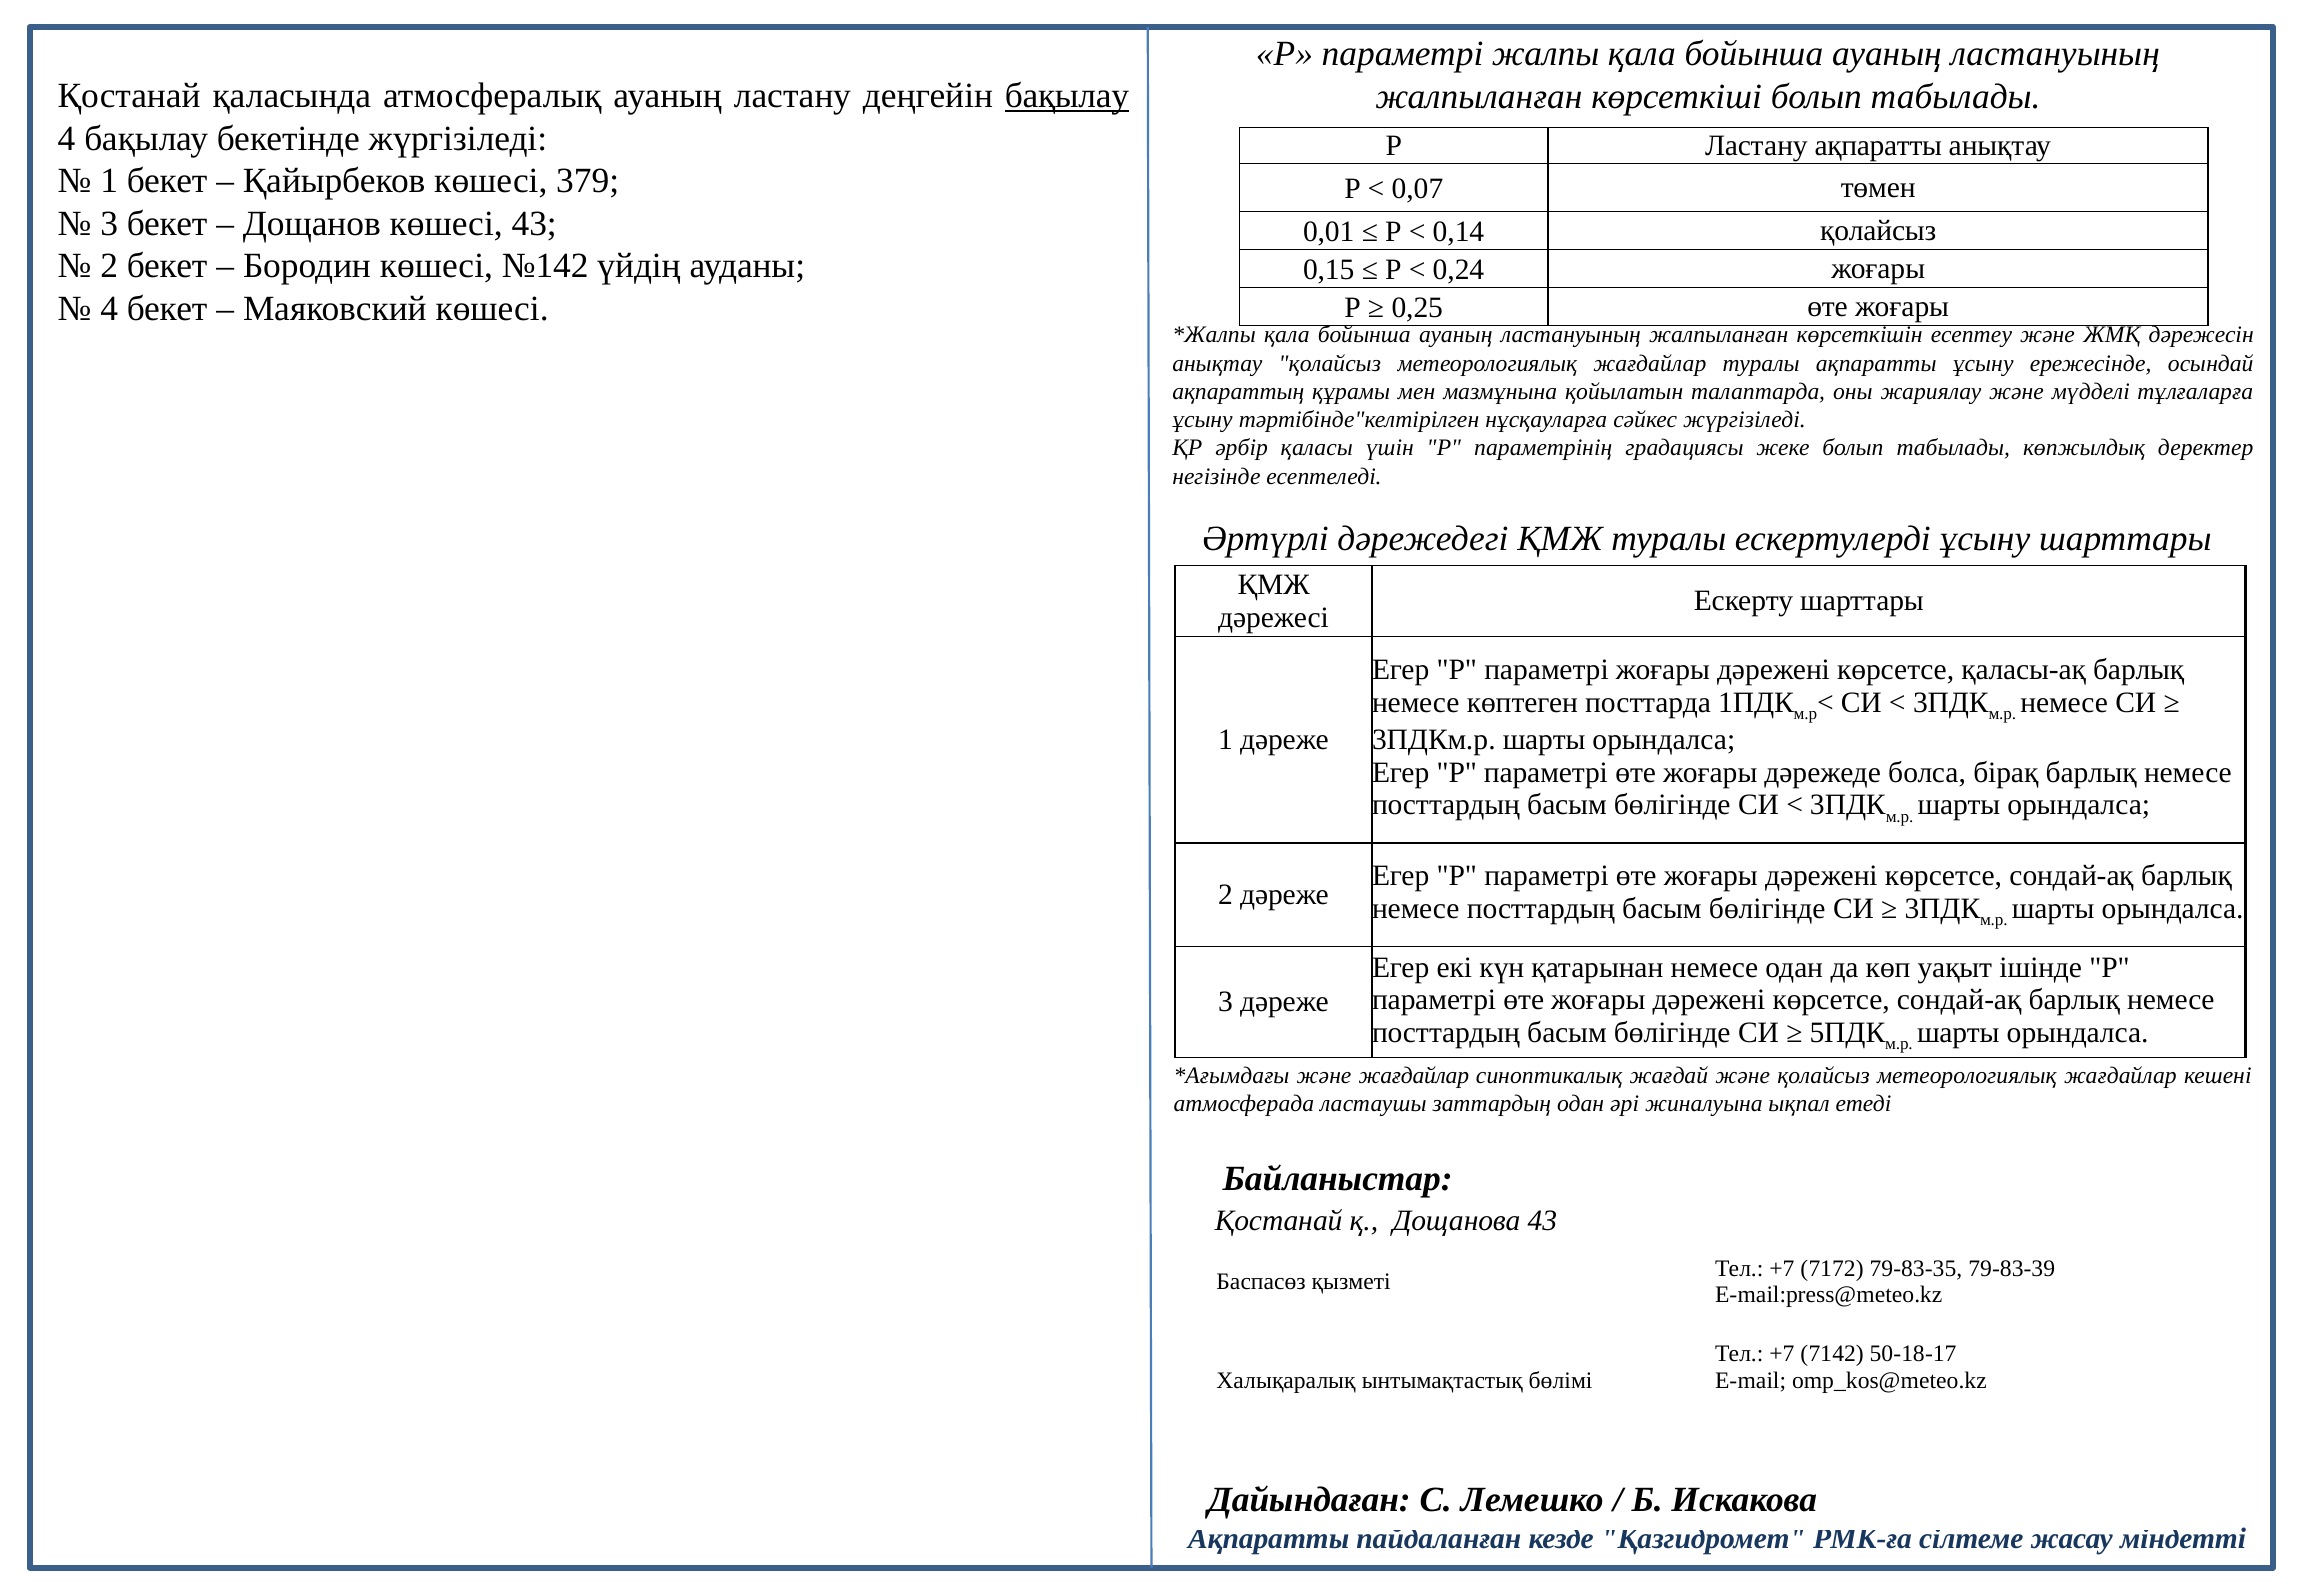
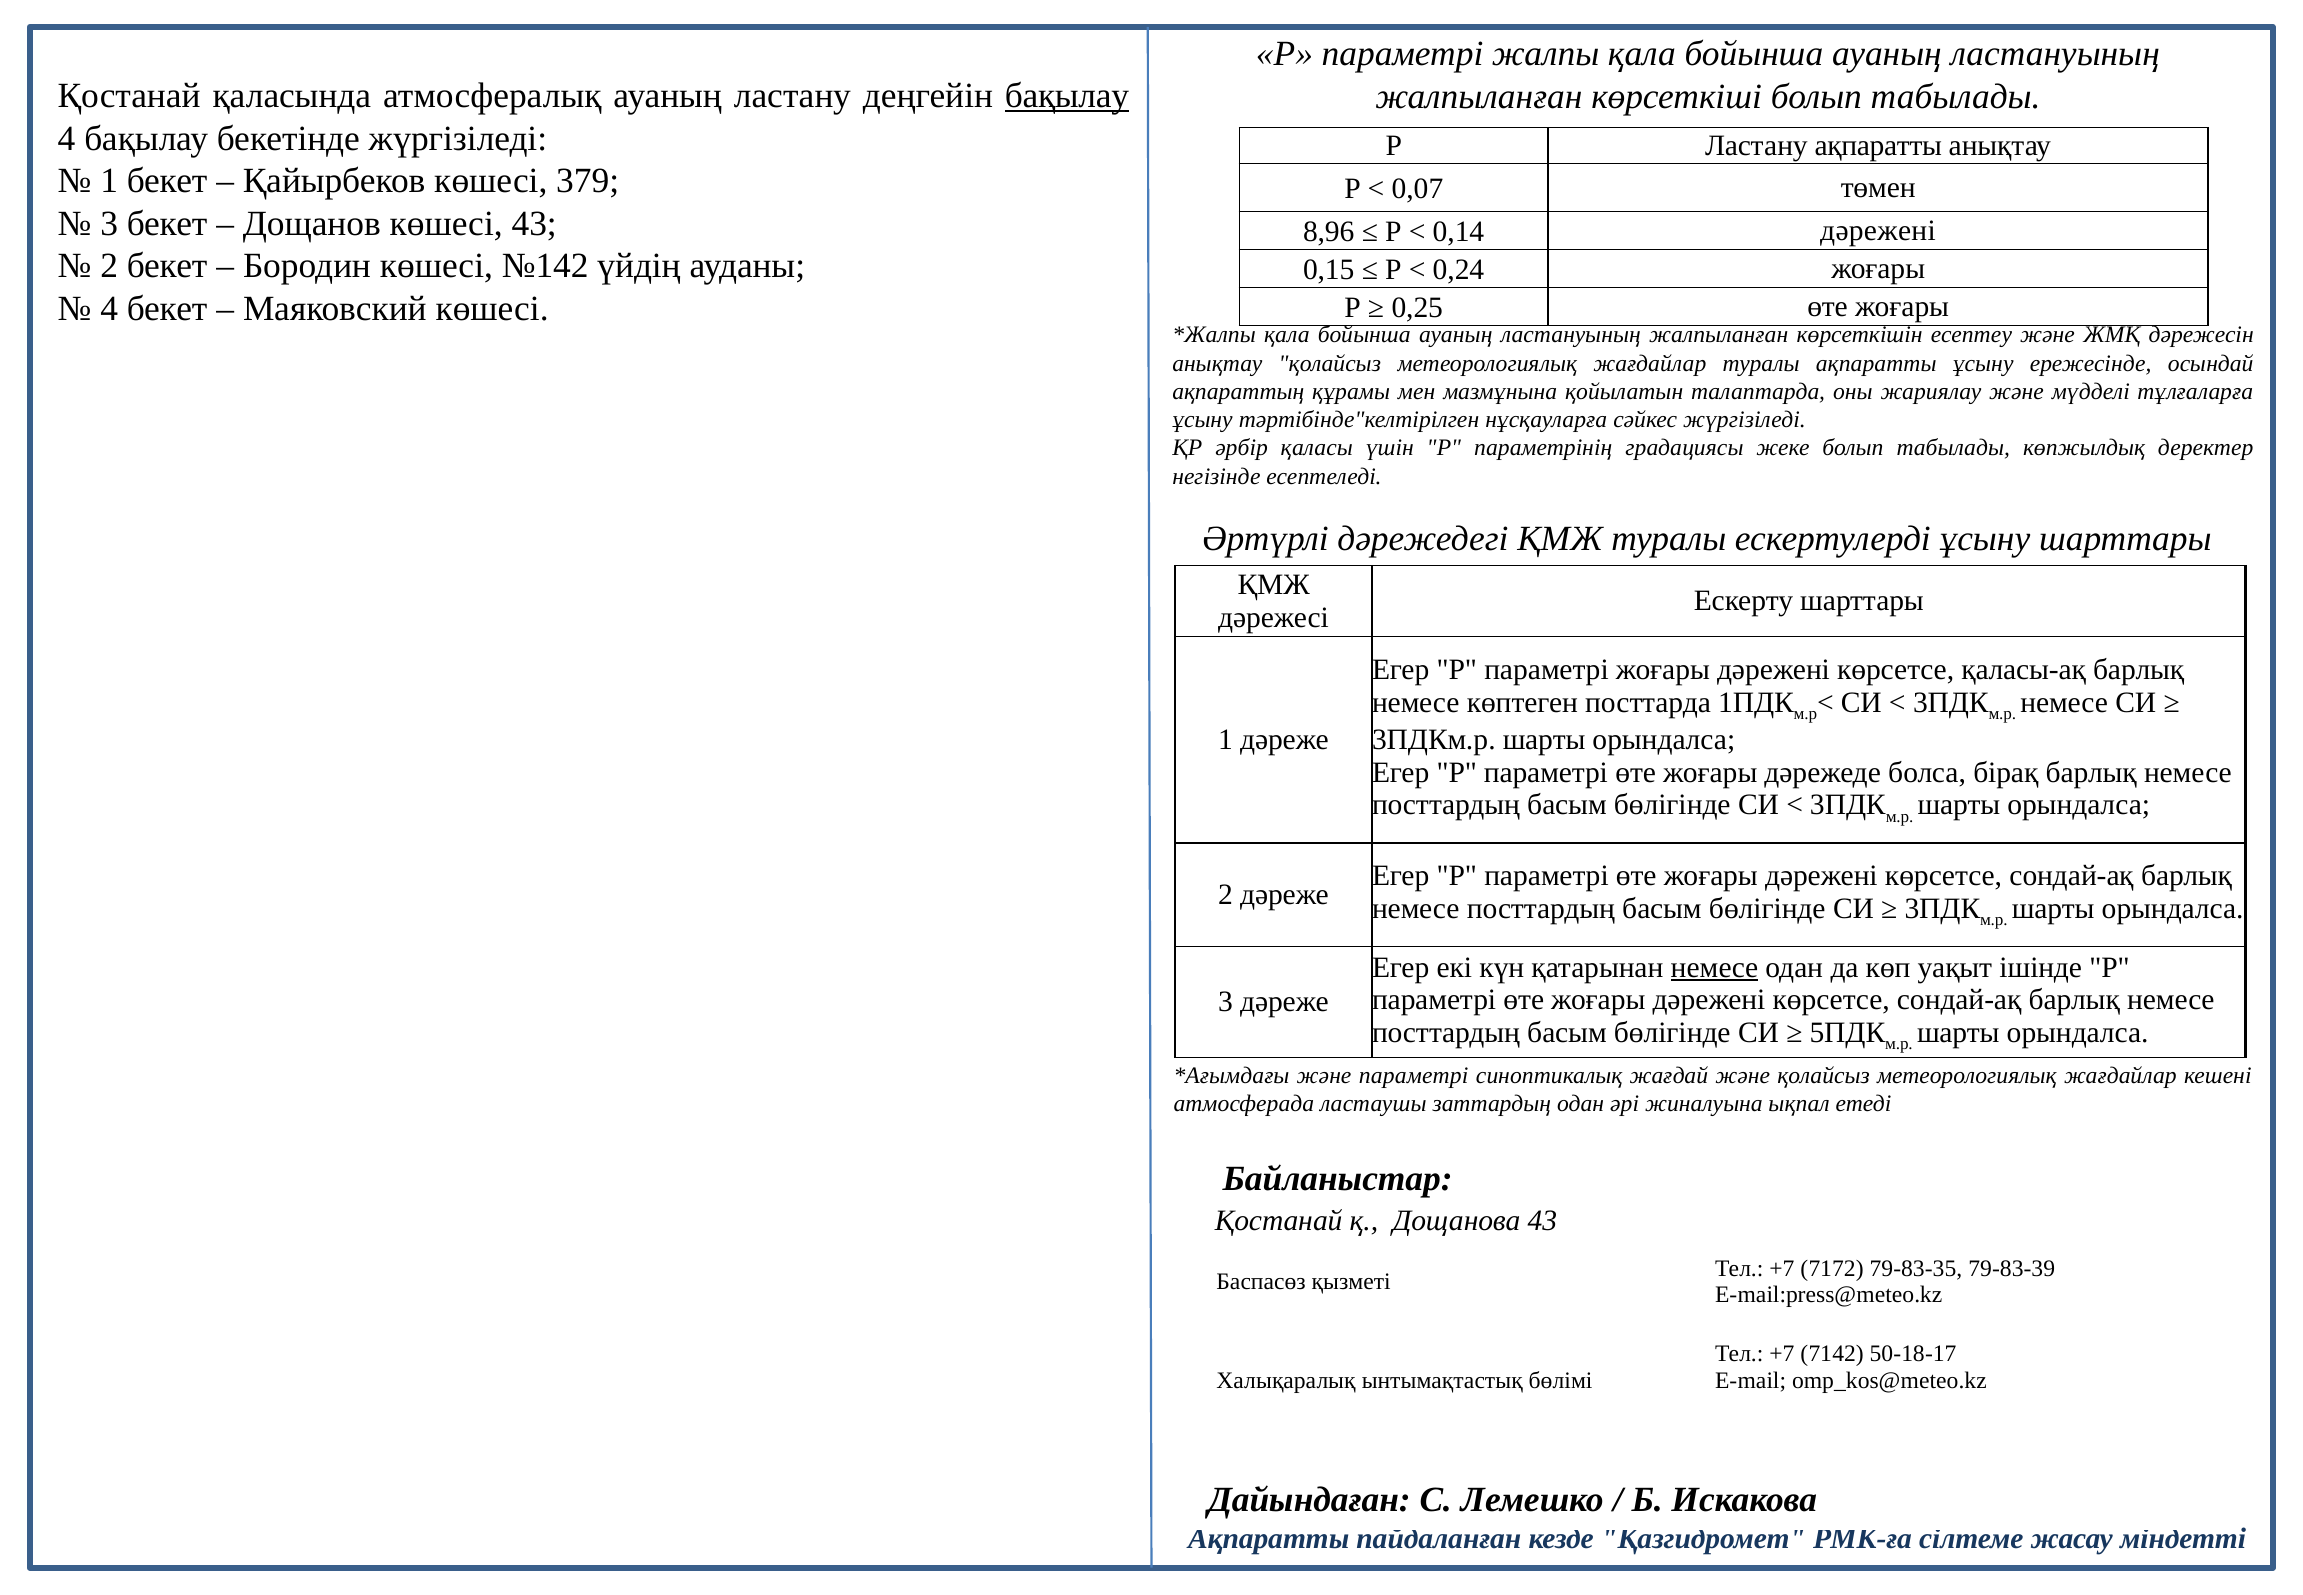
0,01: 0,01 -> 8,96
0,14 қолайсыз: қолайсыз -> дәрежені
немесе at (1714, 967) underline: none -> present
және жағдайлар: жағдайлар -> параметрі
